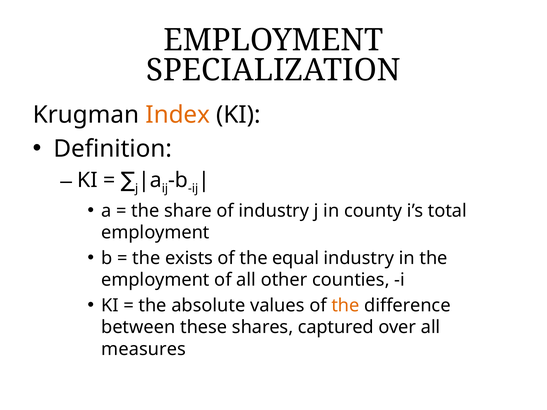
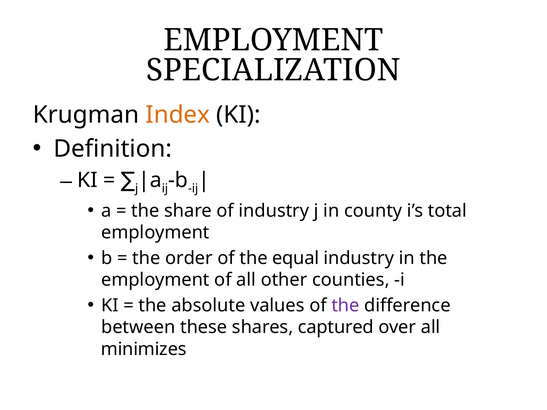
exists: exists -> order
the at (345, 306) colour: orange -> purple
measures: measures -> minimizes
